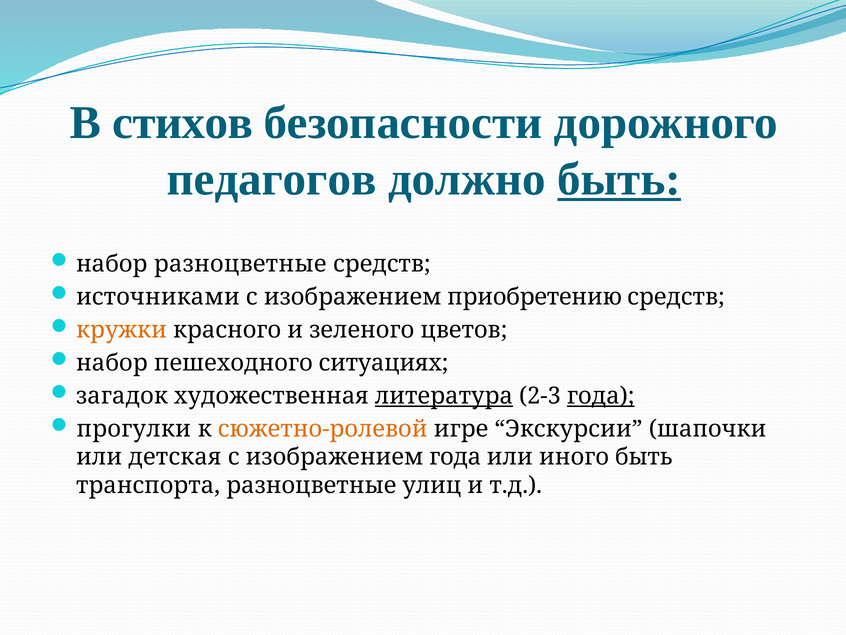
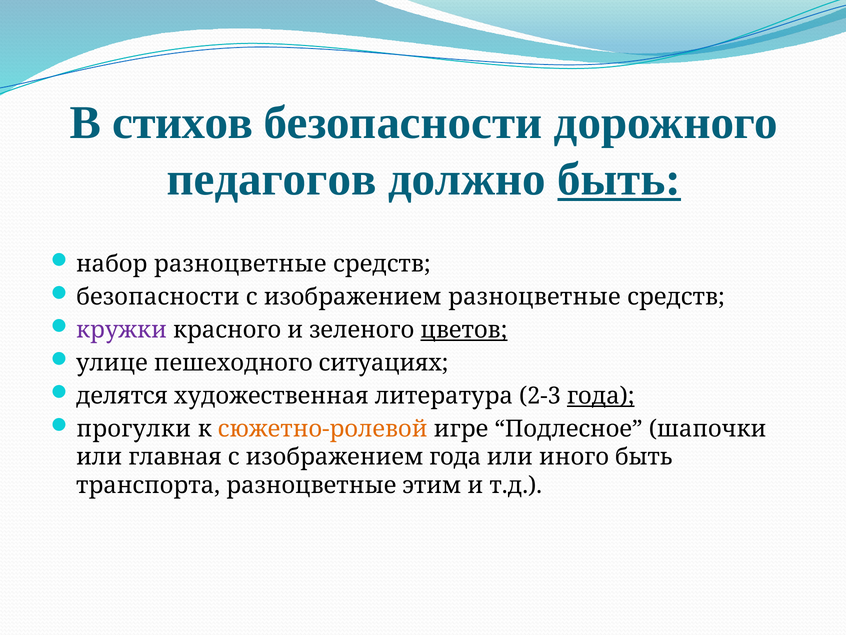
источниками at (158, 297): источниками -> безопасности
изображением приобретению: приобретению -> разноцветные
кружки colour: orange -> purple
цветов underline: none -> present
набор at (112, 363): набор -> улице
загадок: загадок -> делятся
литература underline: present -> none
Экскурсии: Экскурсии -> Подлесное
детская: детская -> главная
улиц: улиц -> этим
